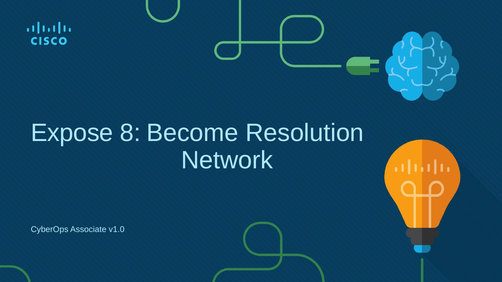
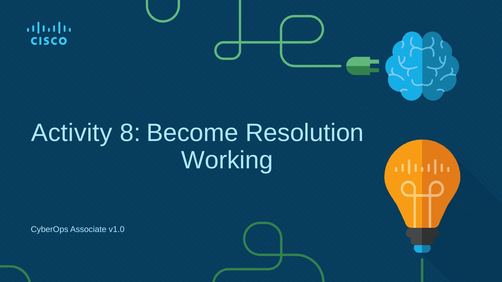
Expose: Expose -> Activity
Network: Network -> Working
